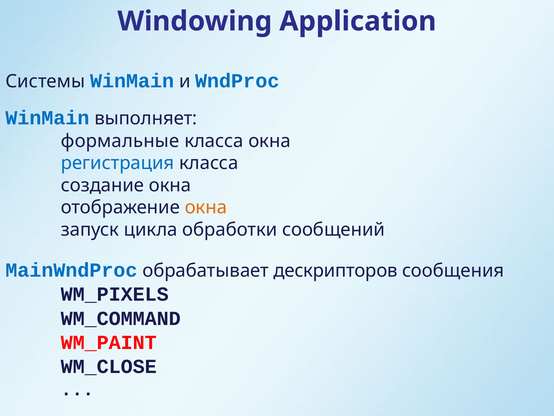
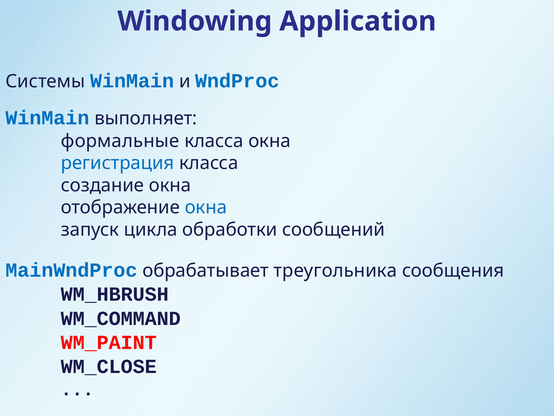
окна at (206, 207) colour: orange -> blue
деcкрипторов: деcкрипторов -> треугольника
WM_PIXELS: WM_PIXELS -> WM_HBRUSH
